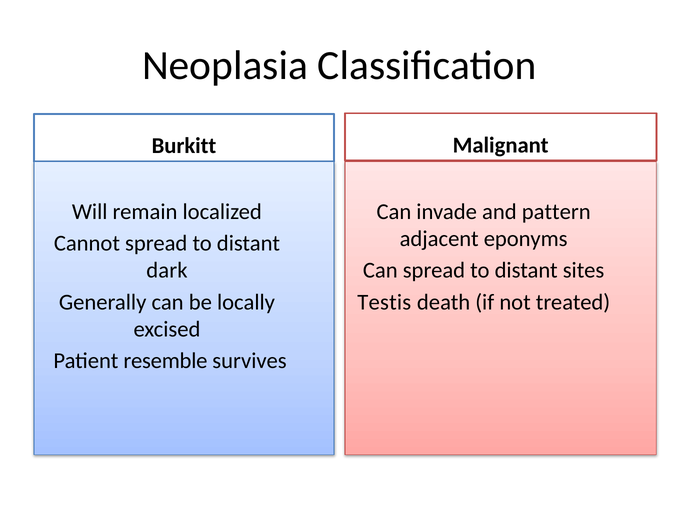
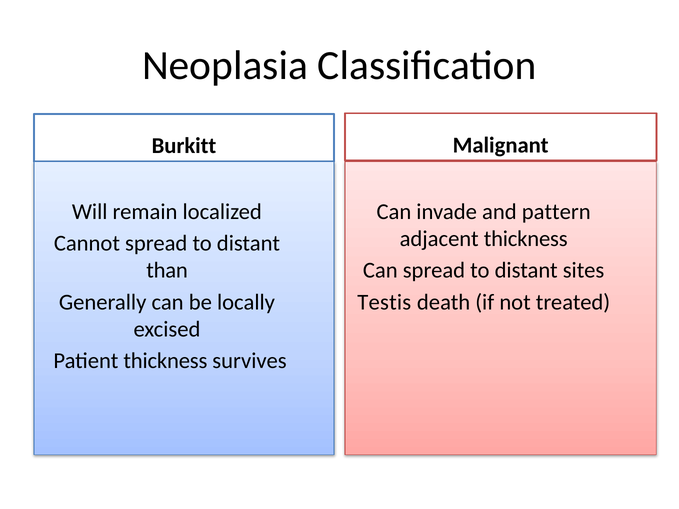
adjacent eponyms: eponyms -> thickness
dark: dark -> than
Patient resemble: resemble -> thickness
